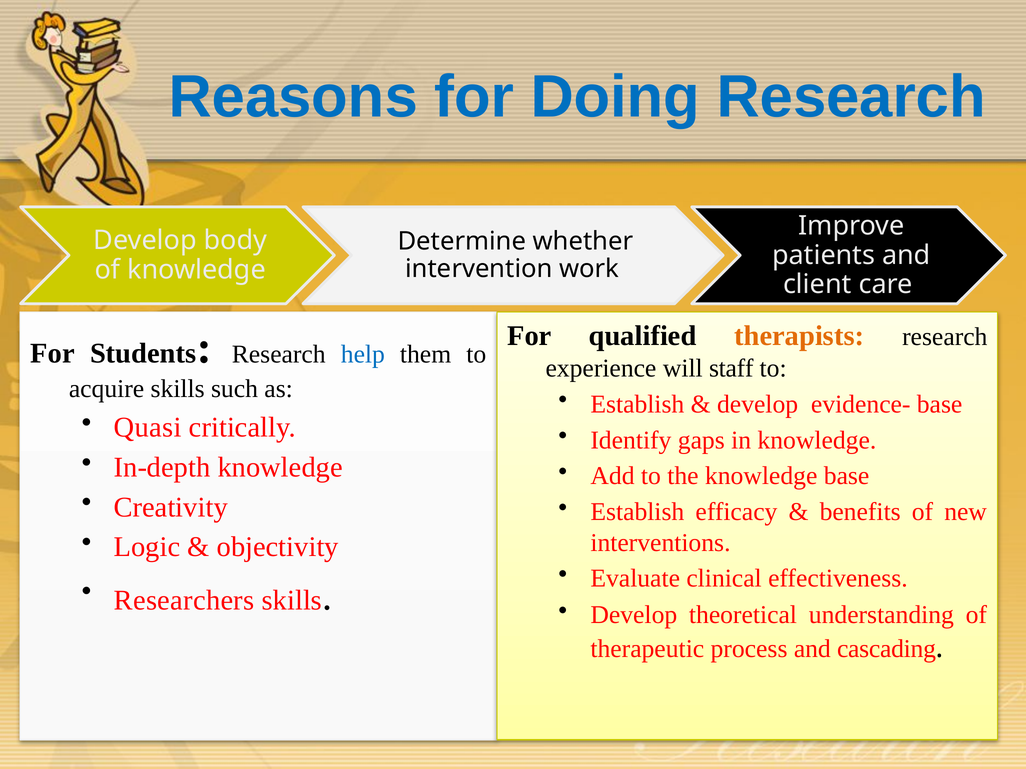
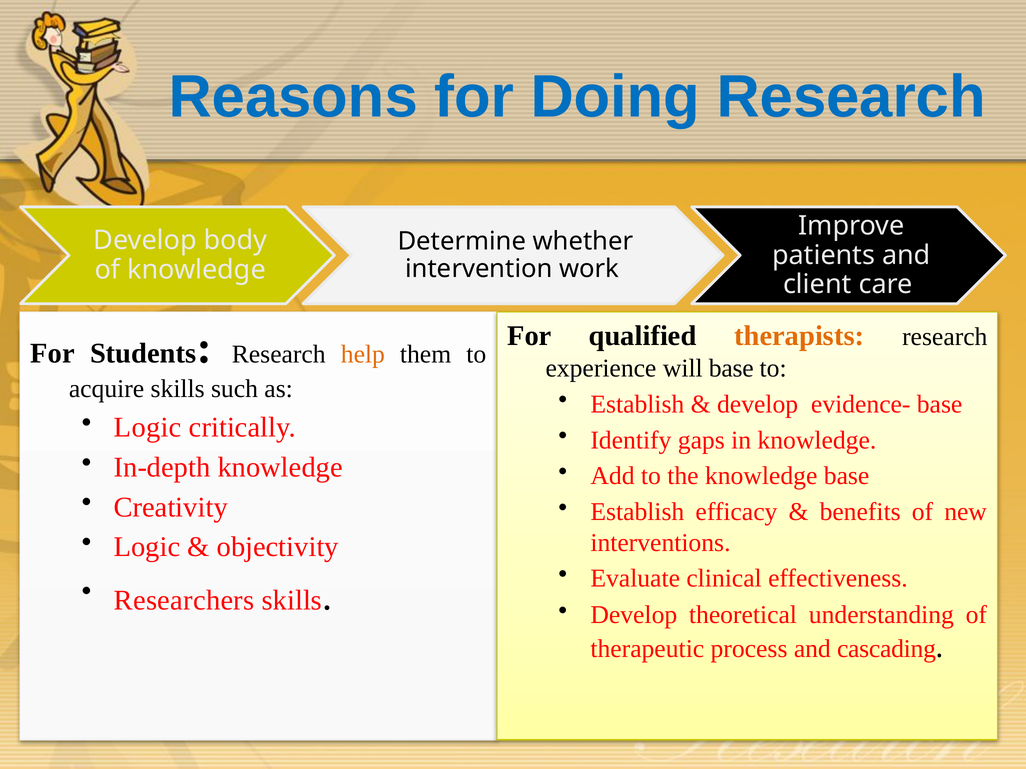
help colour: blue -> orange
will staff: staff -> base
Quasi at (148, 428): Quasi -> Logic
